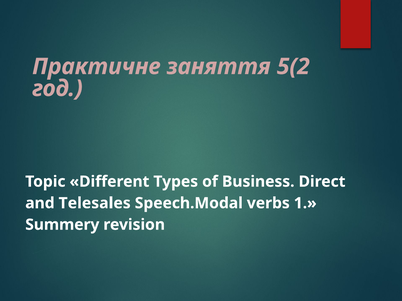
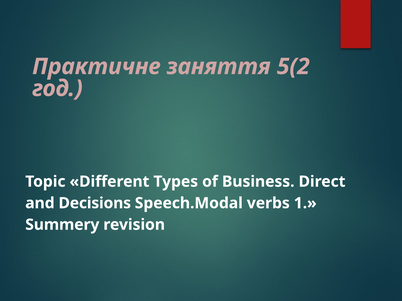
Telesales: Telesales -> Decisions
